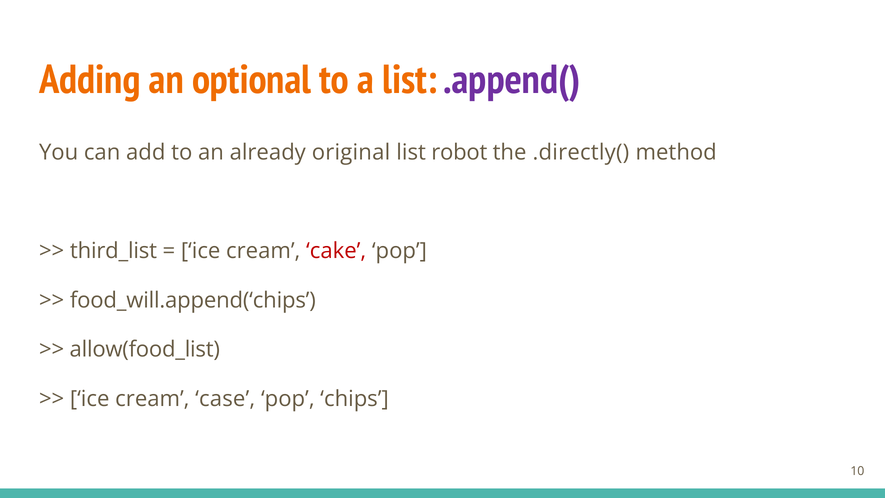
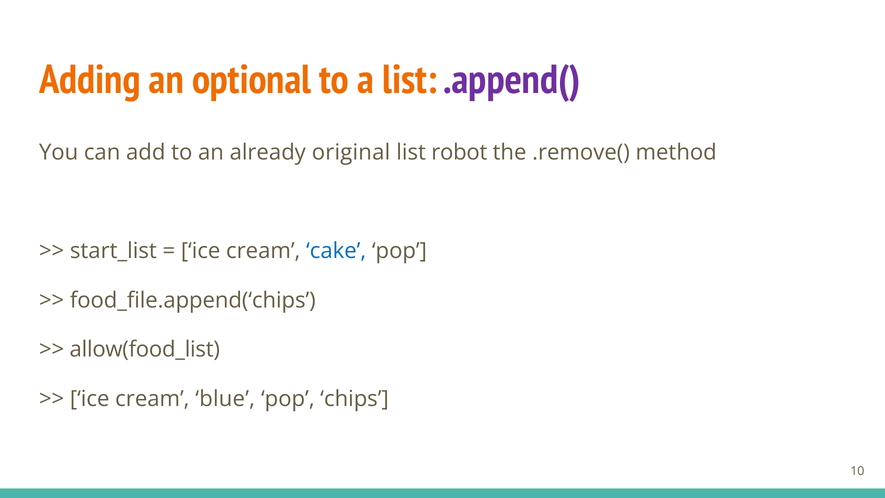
.directly(: .directly( -> .remove(
third_list: third_list -> start_list
cake colour: red -> blue
food_will.append(‘chips: food_will.append(‘chips -> food_file.append(‘chips
case: case -> blue
